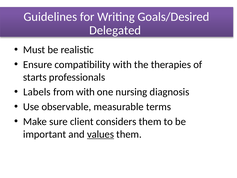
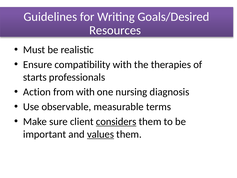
Delegated: Delegated -> Resources
Labels: Labels -> Action
considers underline: none -> present
